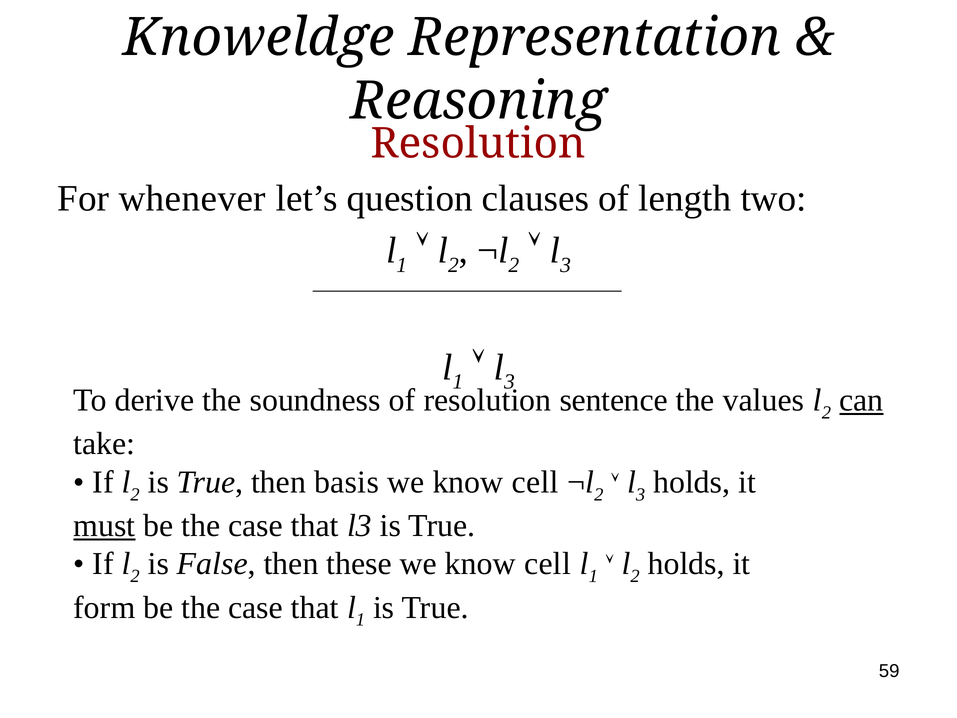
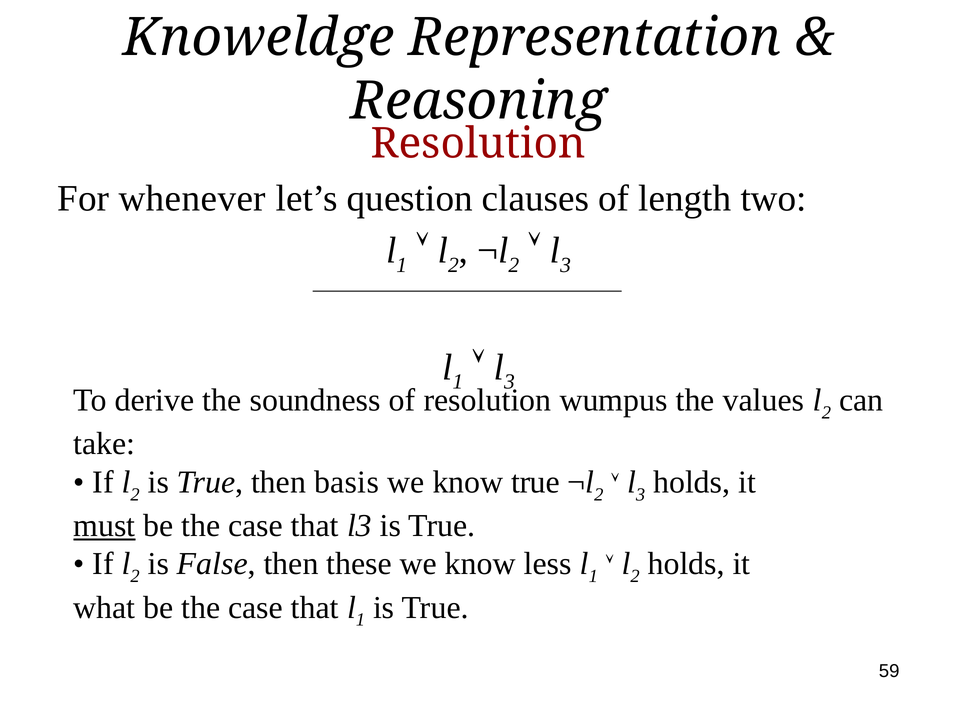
sentence: sentence -> wumpus
can underline: present -> none
cell at (535, 482): cell -> true
cell at (548, 564): cell -> less
form: form -> what
